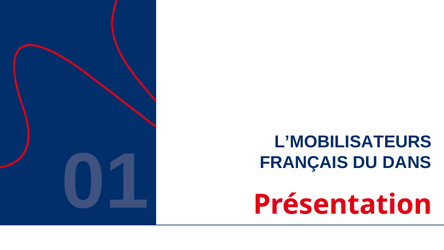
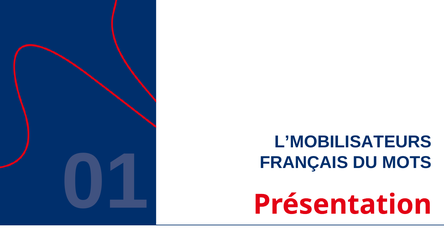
DANS: DANS -> MOTS
